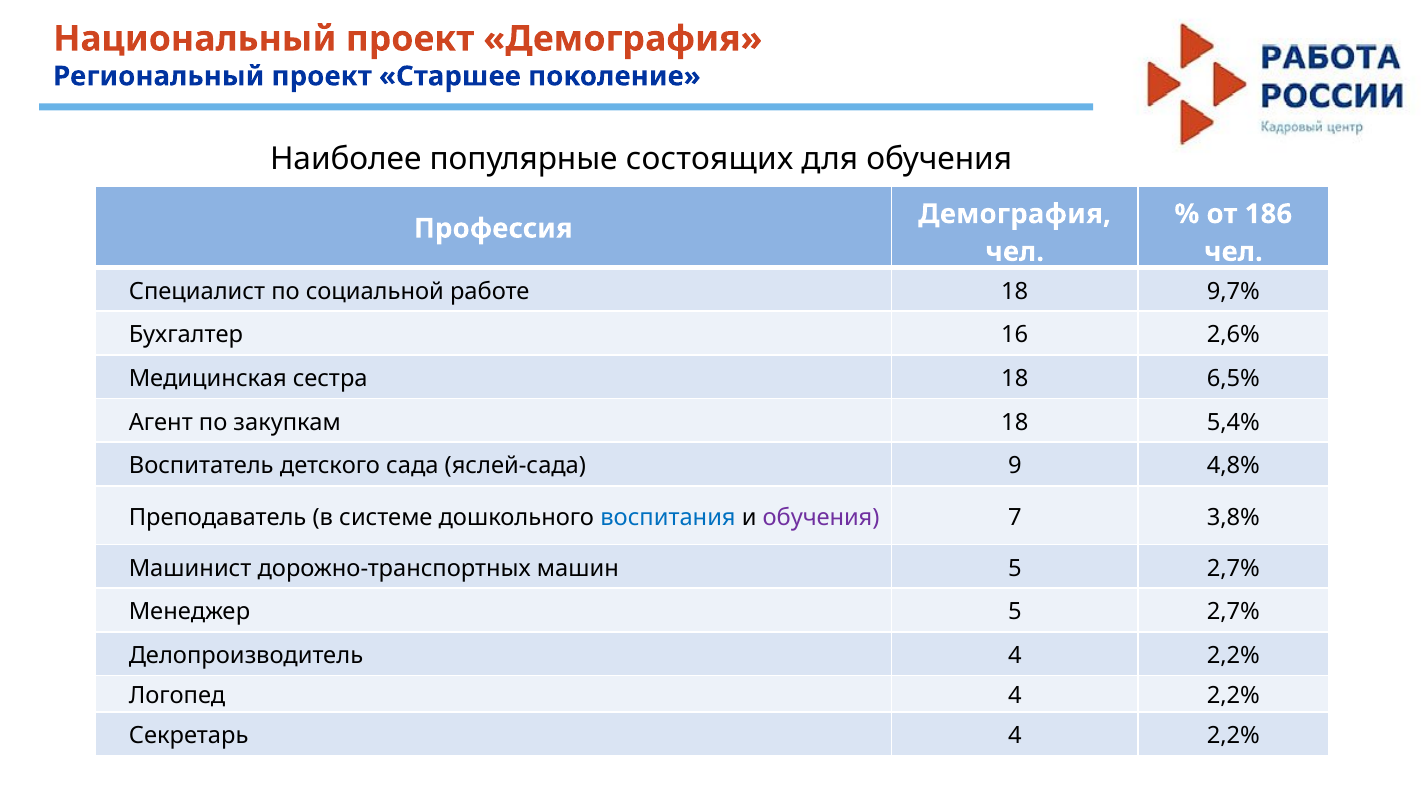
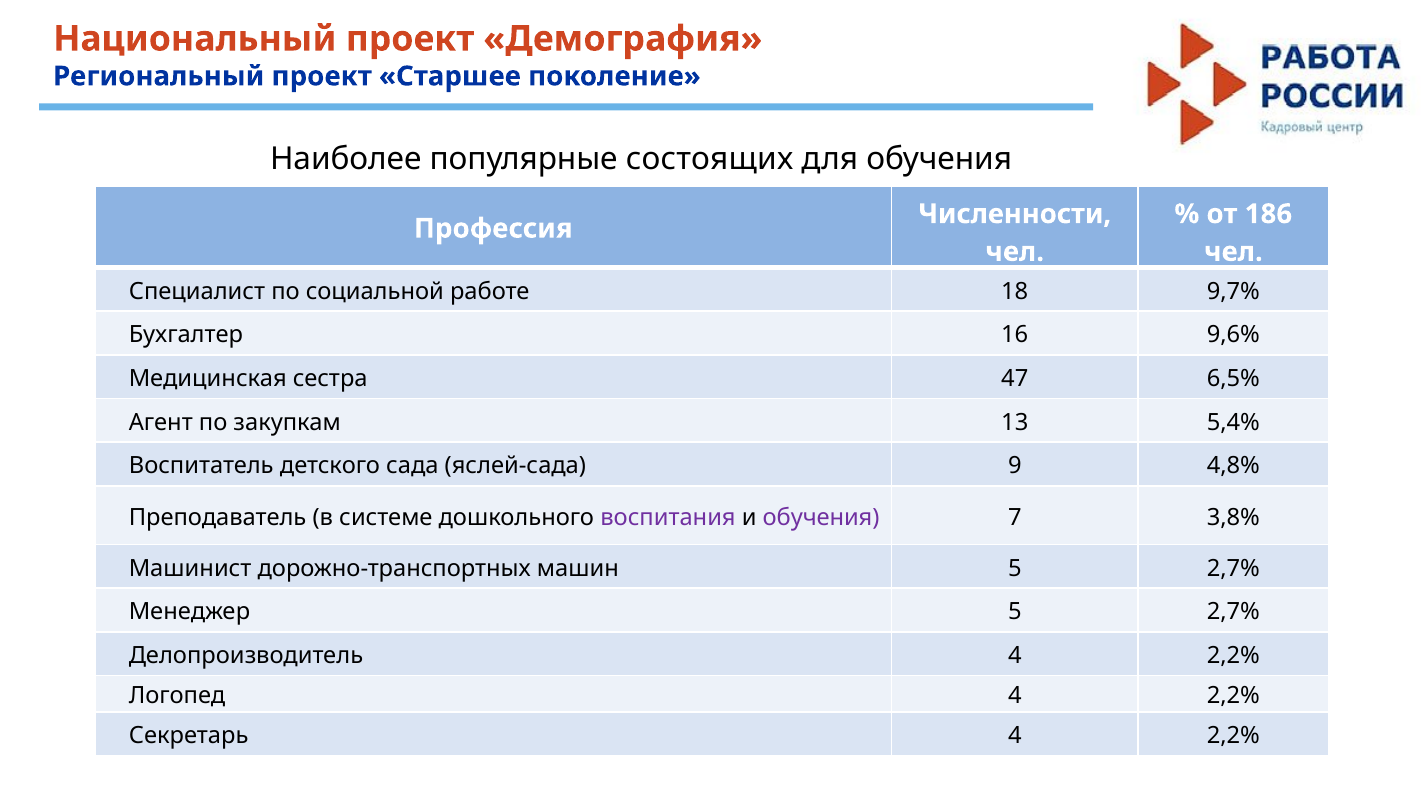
Демография at (1014, 214): Демография -> Численности
2,6%: 2,6% -> 9,6%
сестра 18: 18 -> 47
закупкам 18: 18 -> 13
воспитания colour: blue -> purple
